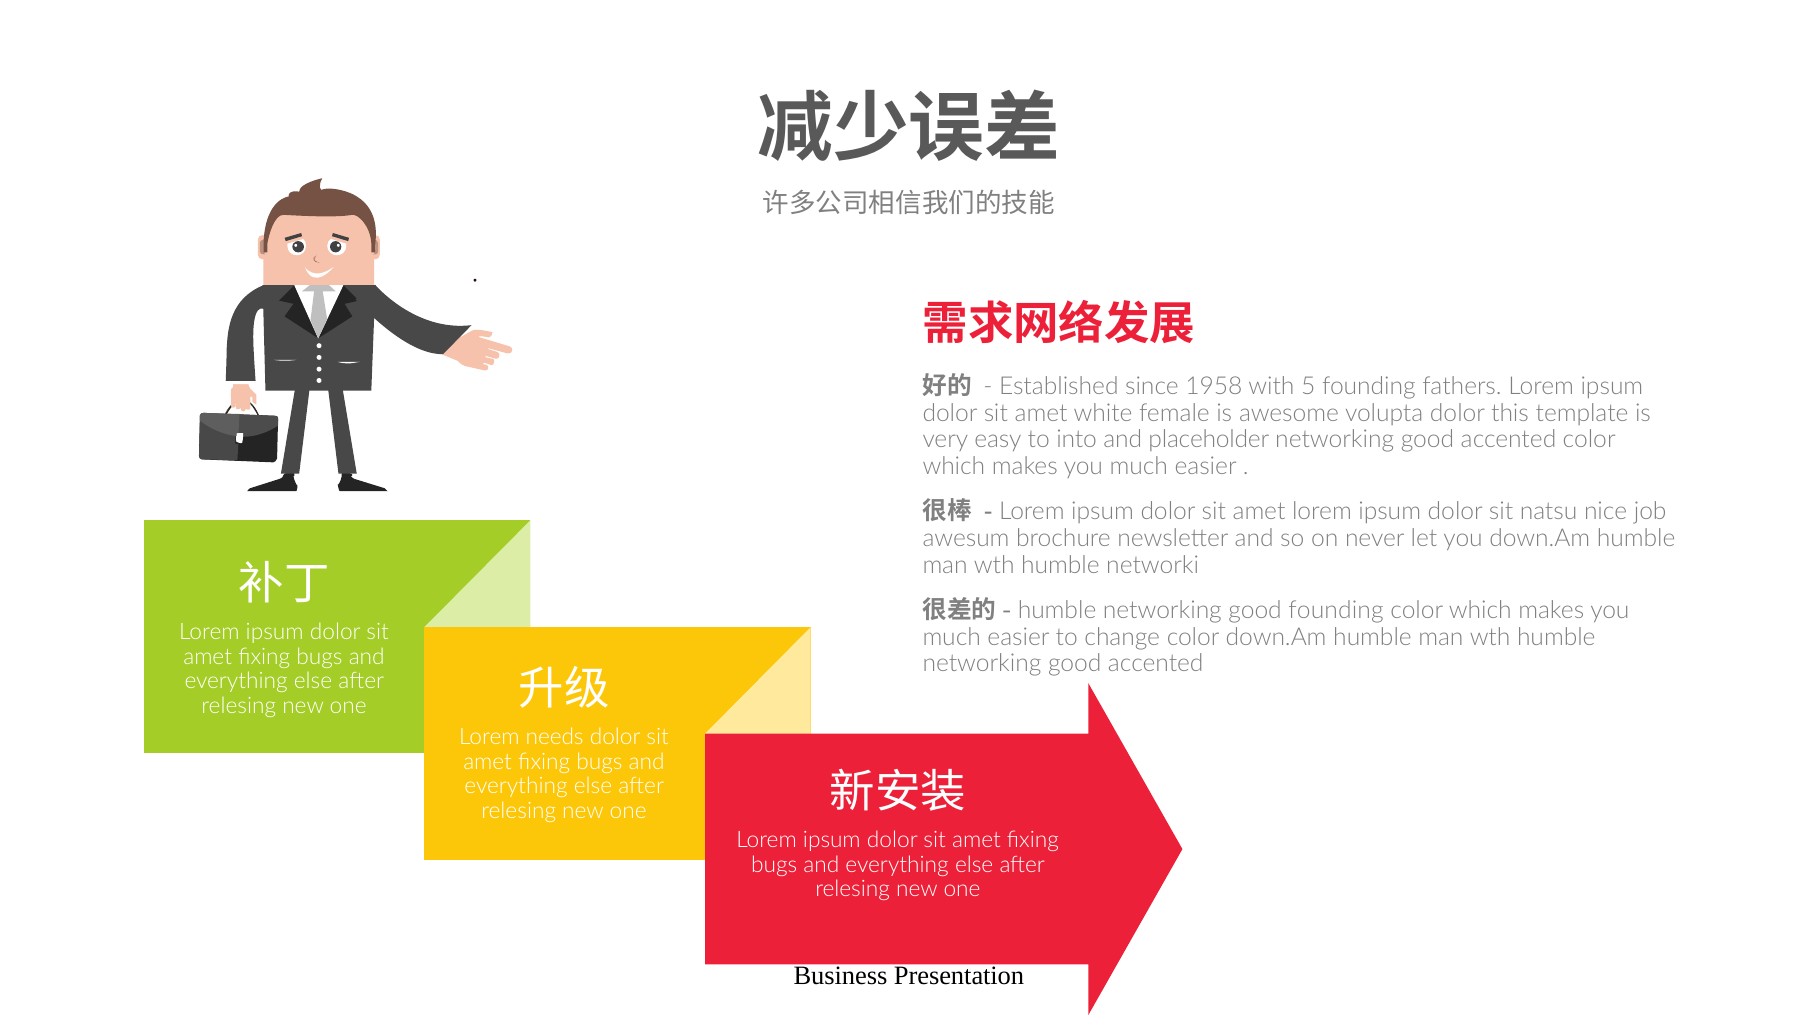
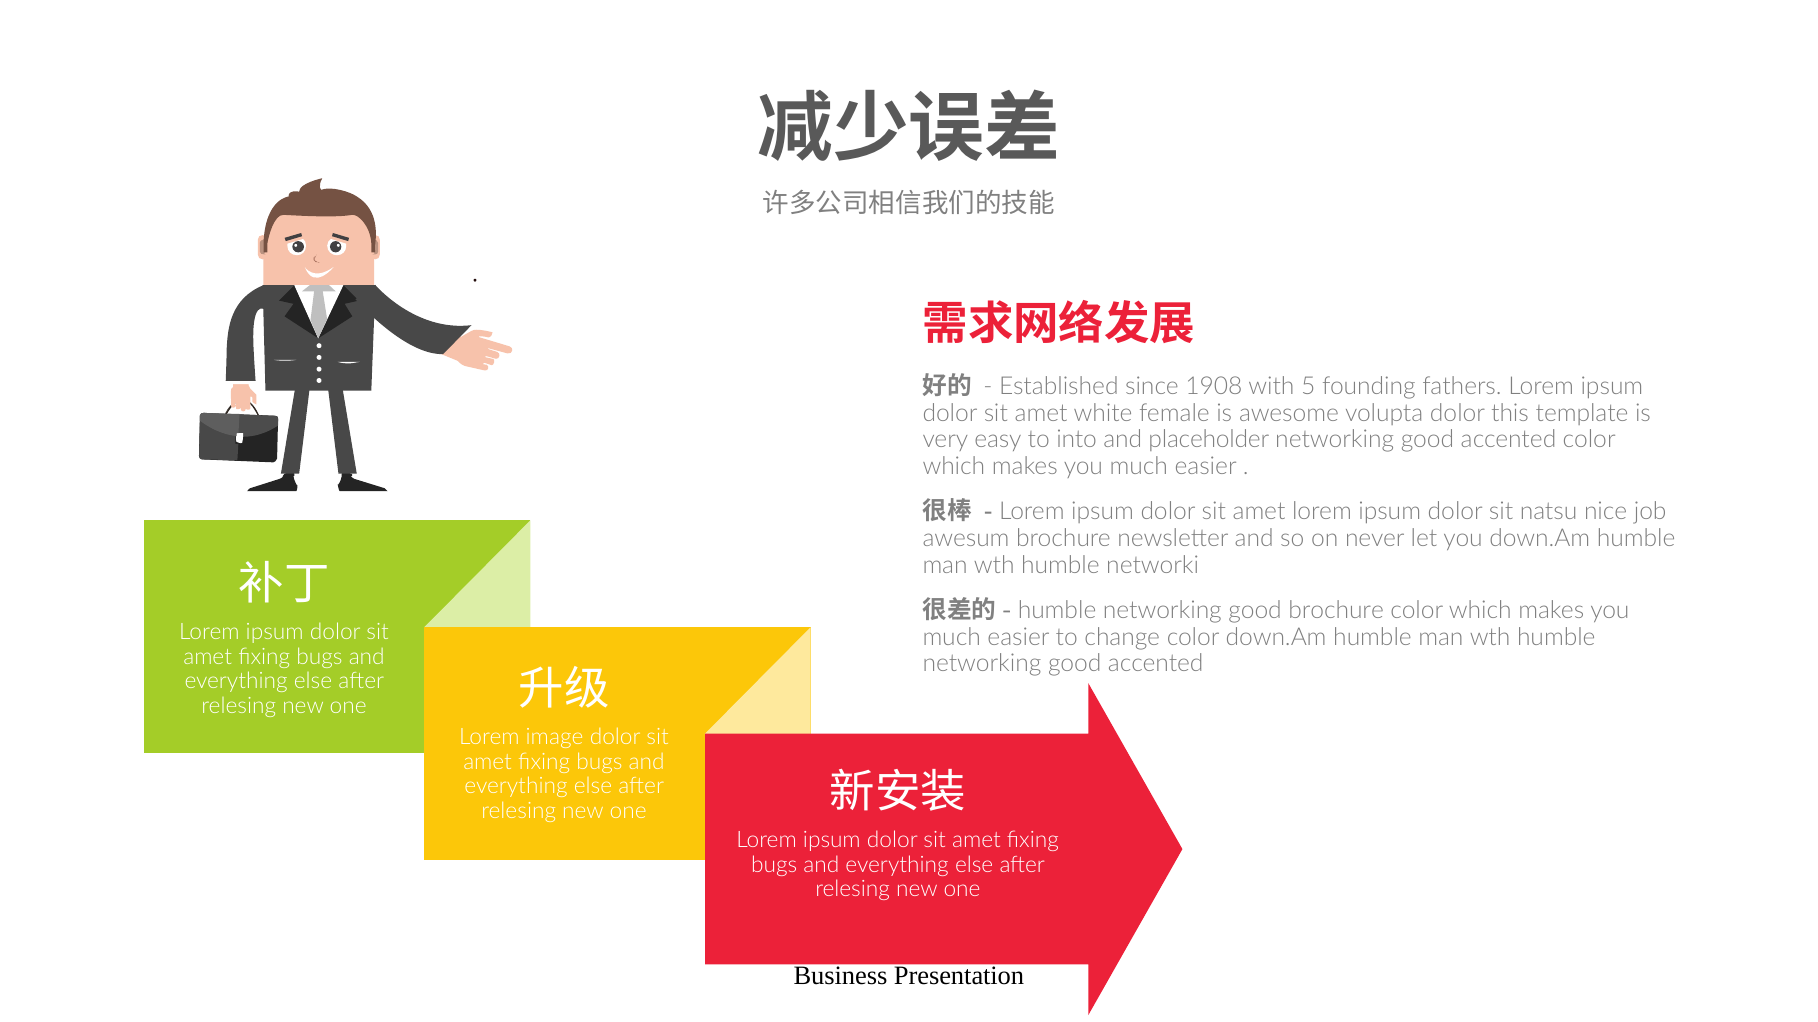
1958: 1958 -> 1908
good founding: founding -> brochure
needs: needs -> image
